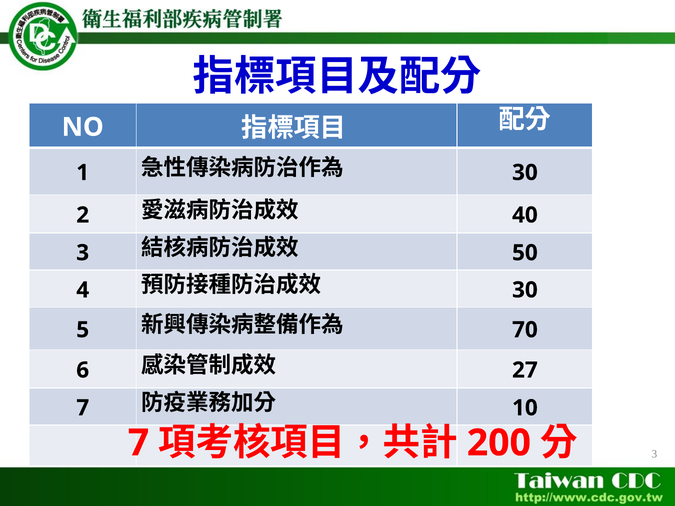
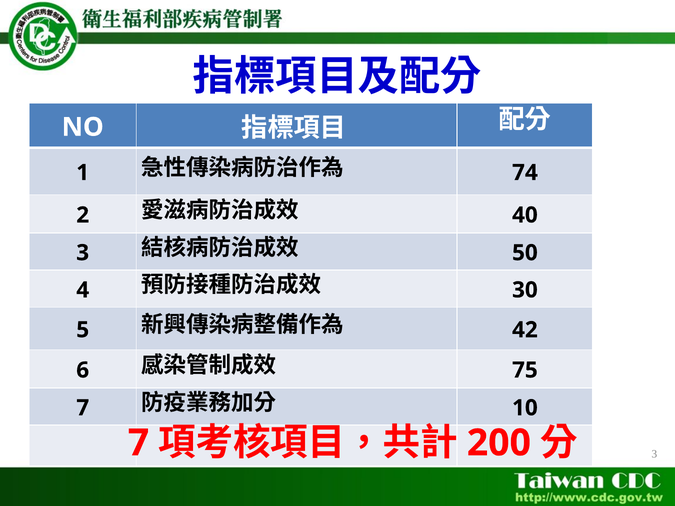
30 at (525, 173): 30 -> 74
70: 70 -> 42
27: 27 -> 75
